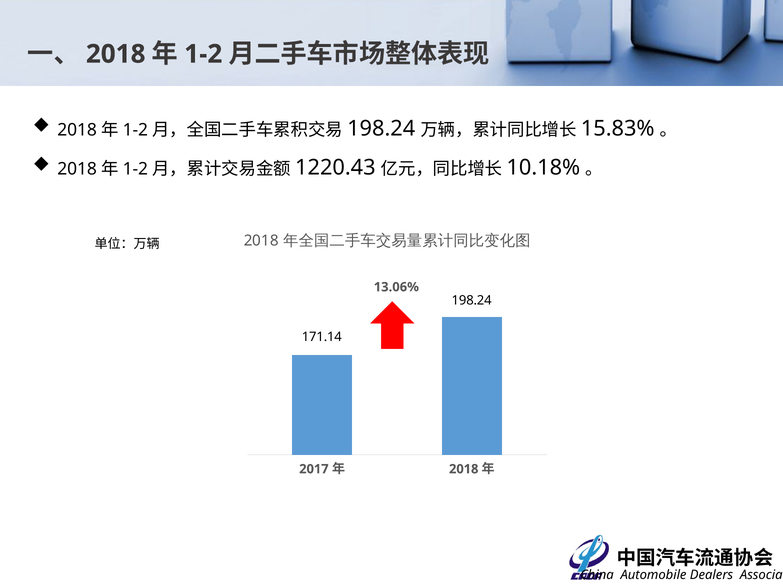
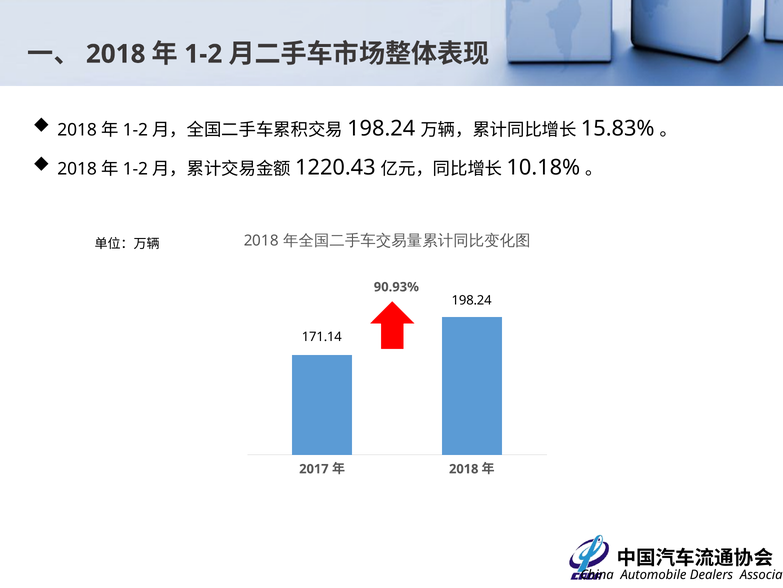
13.06%: 13.06% -> 90.93%
